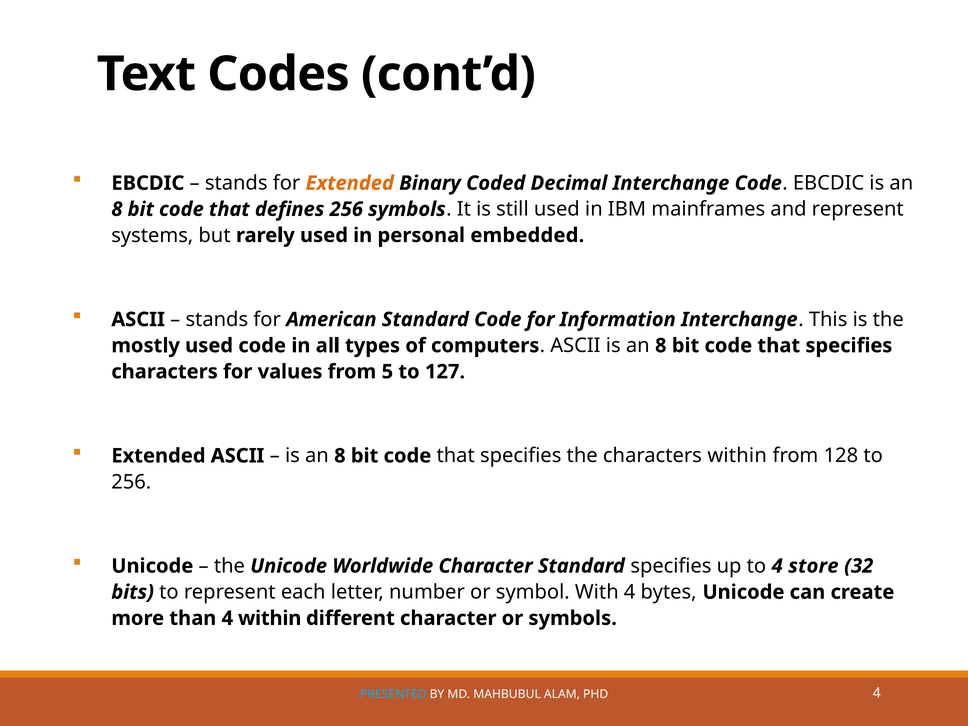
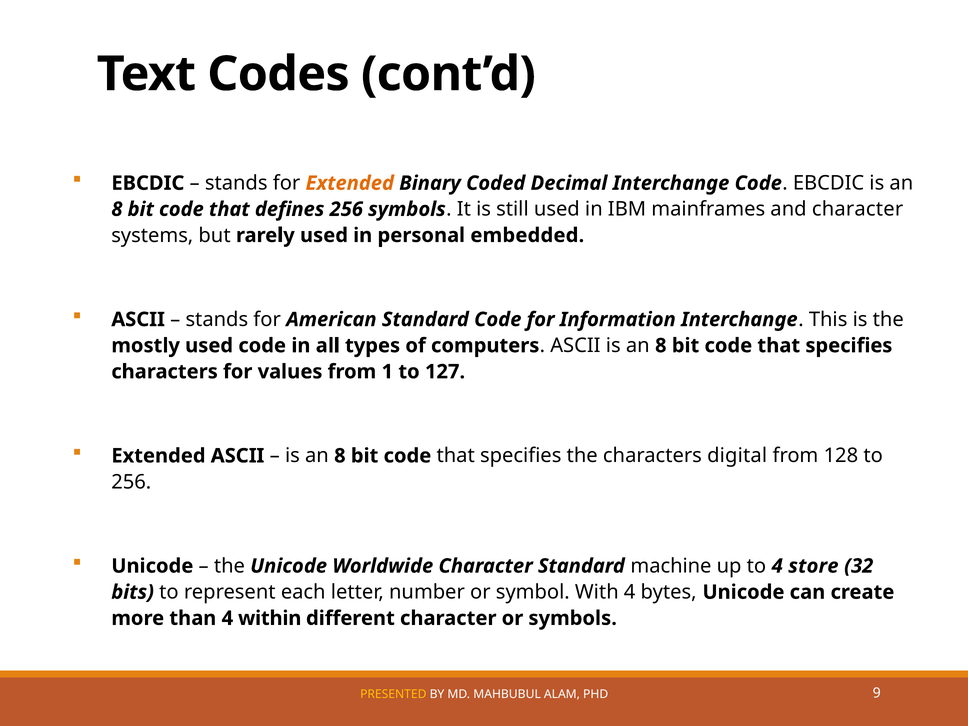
and represent: represent -> character
5: 5 -> 1
characters within: within -> digital
Standard specifies: specifies -> machine
PRESENTED colour: light blue -> yellow
PHD 4: 4 -> 9
